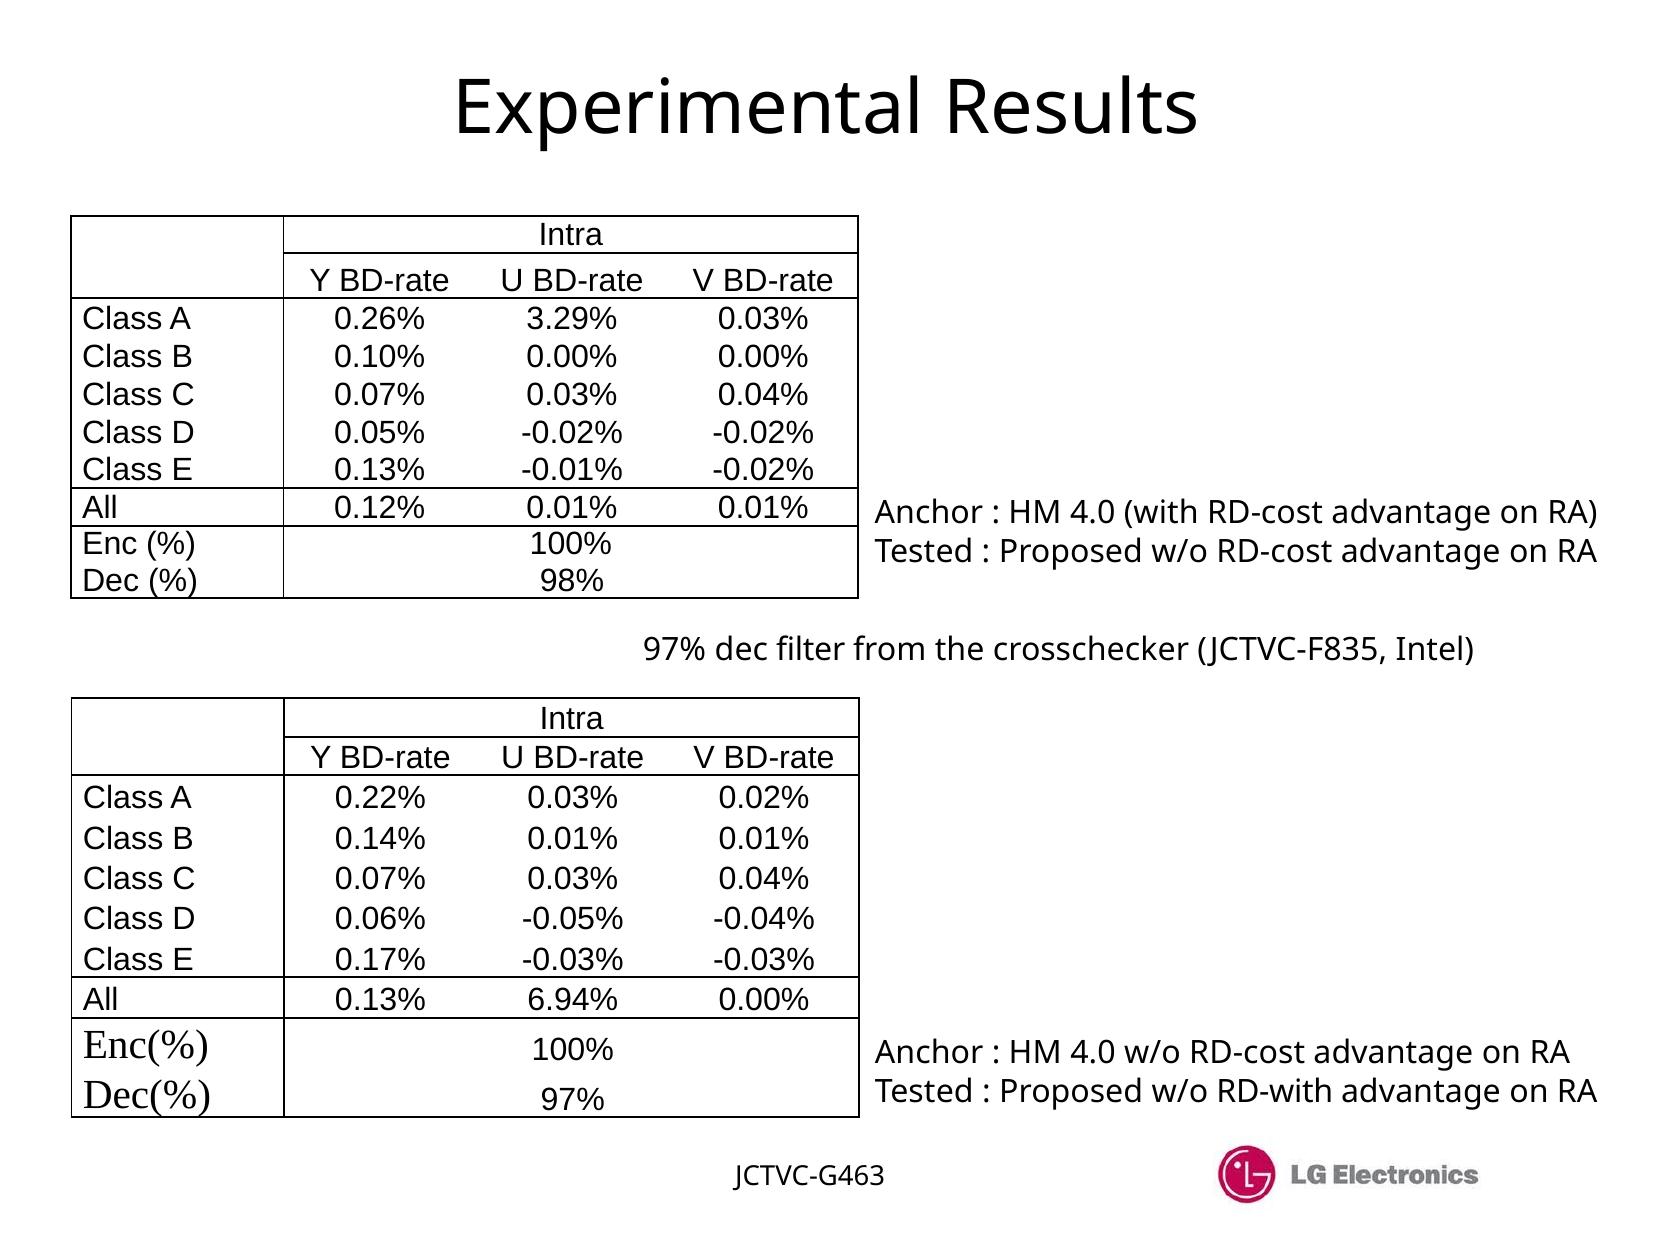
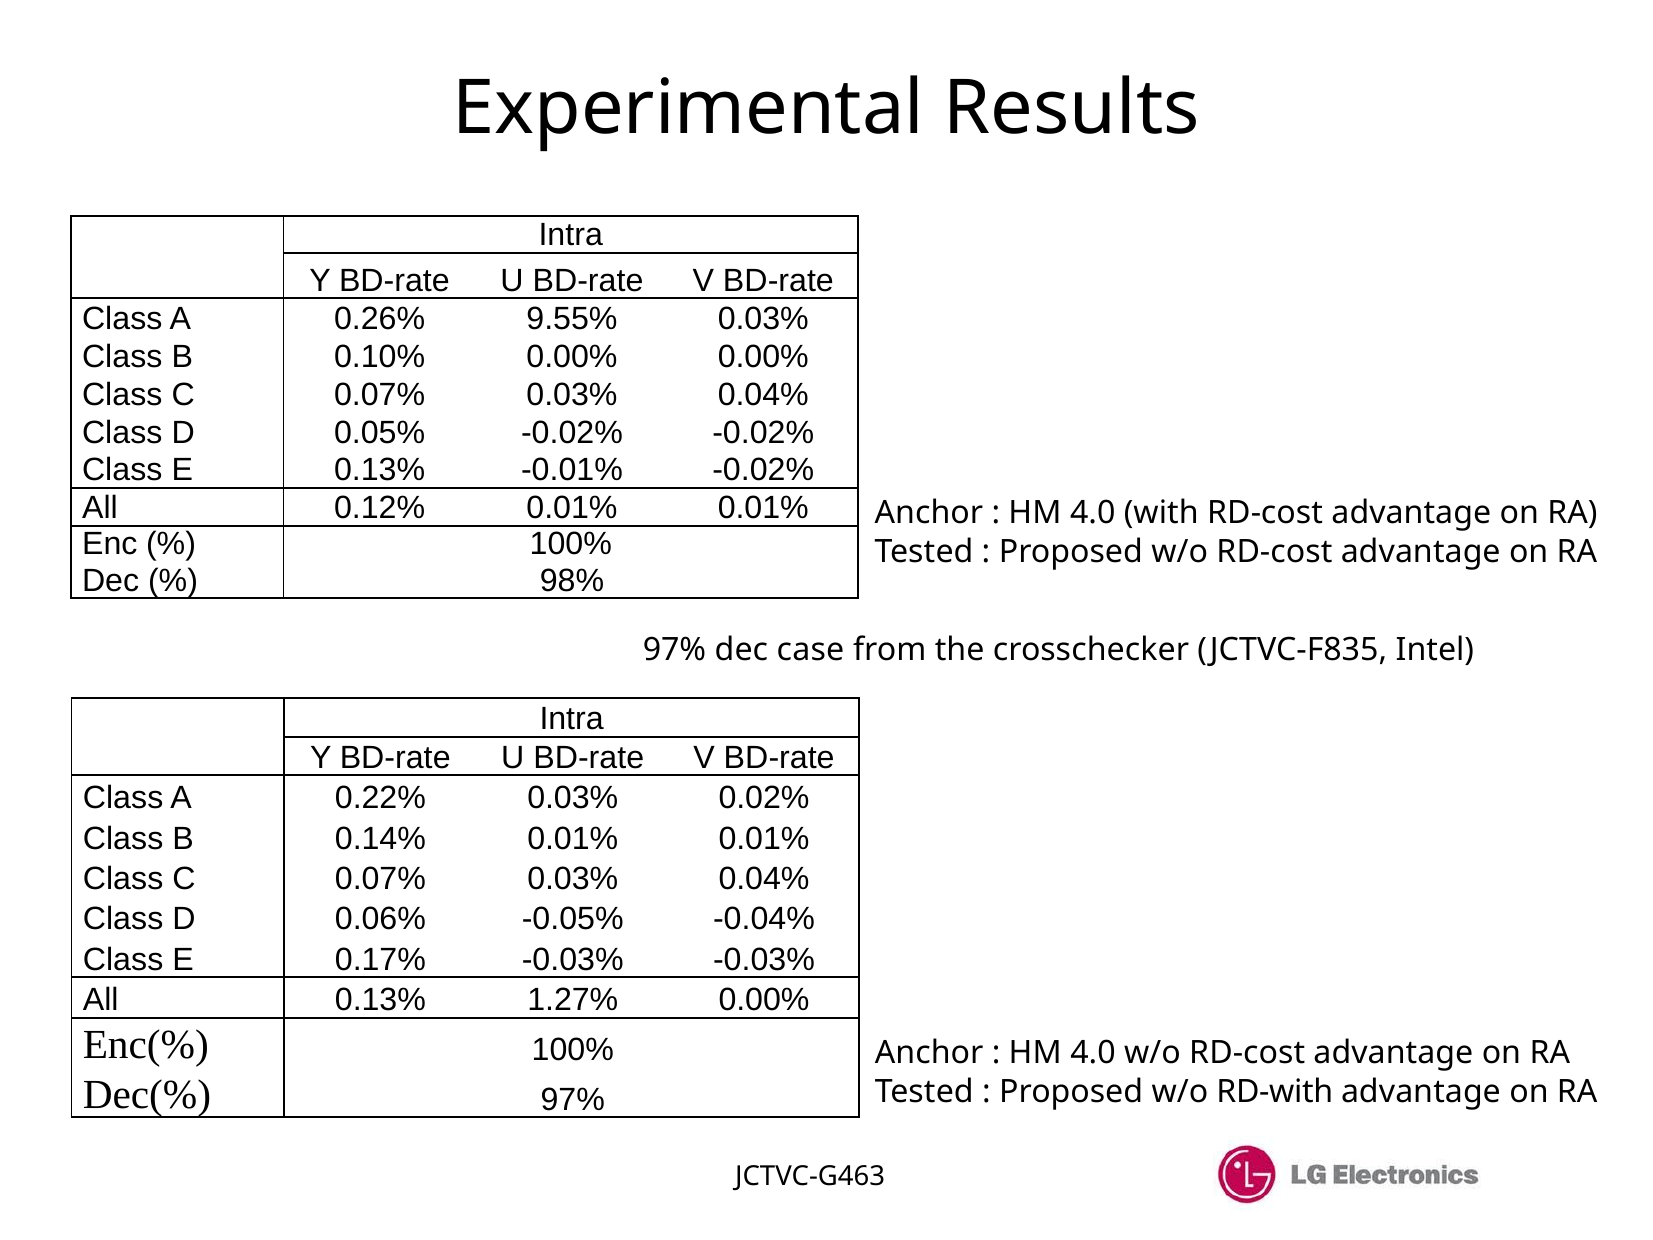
3.29%: 3.29% -> 9.55%
filter: filter -> case
6.94%: 6.94% -> 1.27%
